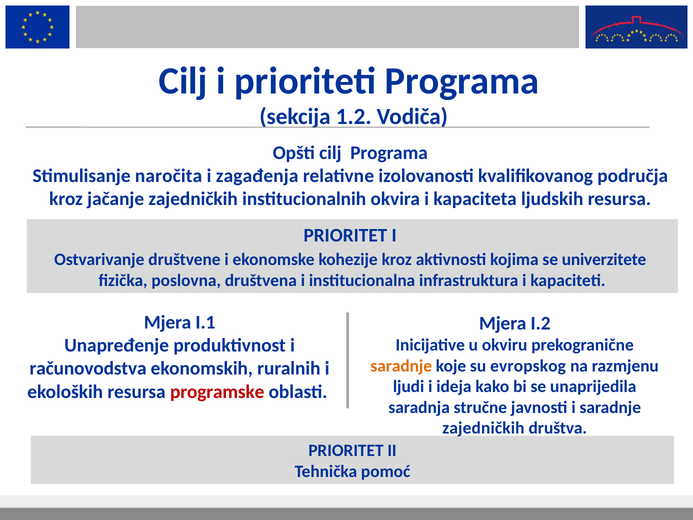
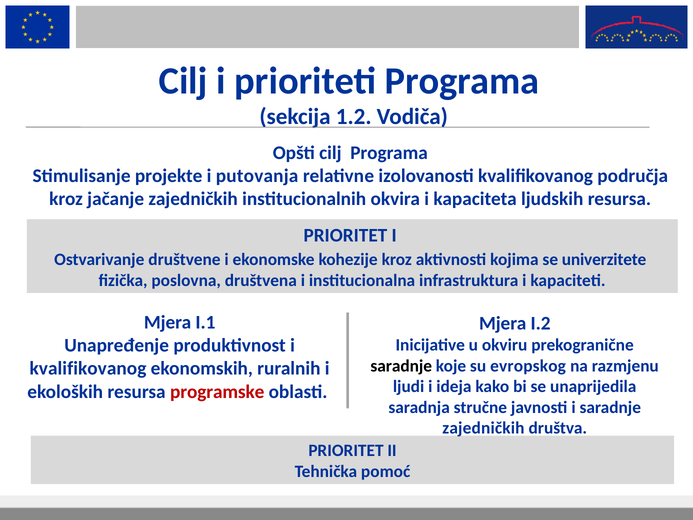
naročita: naročita -> projekte
zagađenja: zagađenja -> putovanja
saradnje at (401, 366) colour: orange -> black
računovodstva at (88, 368): računovodstva -> kvalifikovanog
